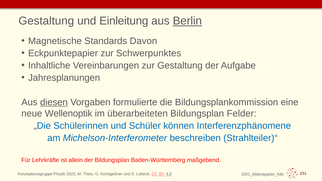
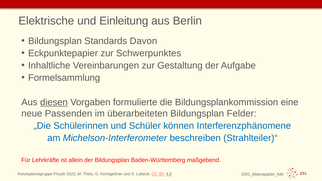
Gestaltung at (46, 21): Gestaltung -> Elektrische
Berlin underline: present -> none
Magnetische at (55, 41): Magnetische -> Bildungsplan
Jahresplanungen: Jahresplanungen -> Formelsammlung
Wellenoptik: Wellenoptik -> Passenden
